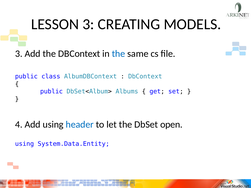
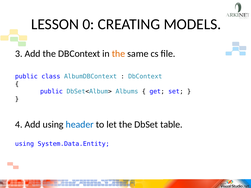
LESSON 3: 3 -> 0
the at (119, 54) colour: blue -> orange
open: open -> table
